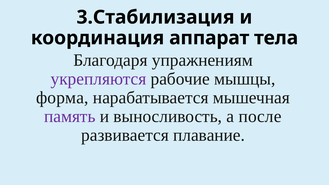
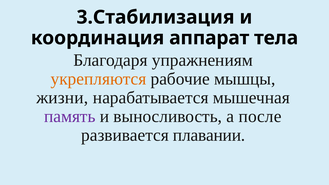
укрепляются colour: purple -> orange
форма: форма -> жизни
плавание: плавание -> плавании
